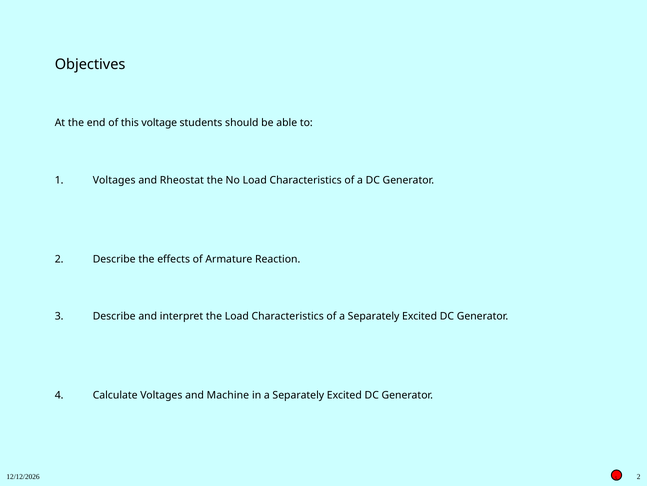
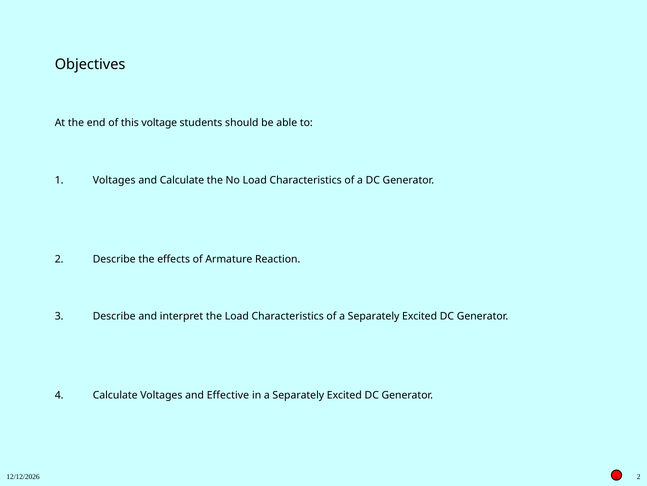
and Rheostat: Rheostat -> Calculate
Machine: Machine -> Effective
